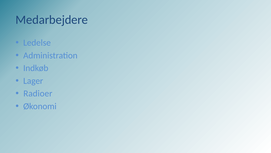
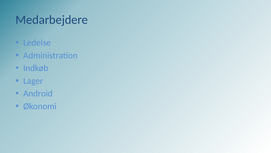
Radioer: Radioer -> Android
